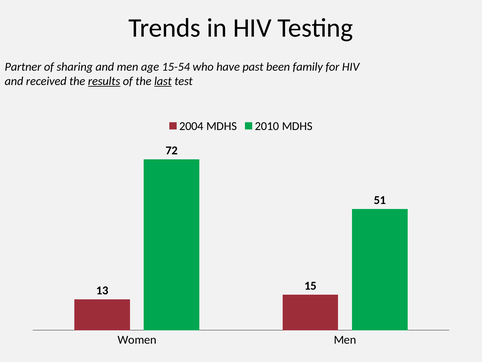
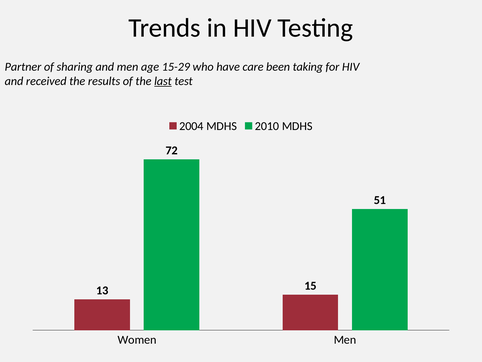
15-54: 15-54 -> 15-29
past: past -> care
family: family -> taking
results underline: present -> none
